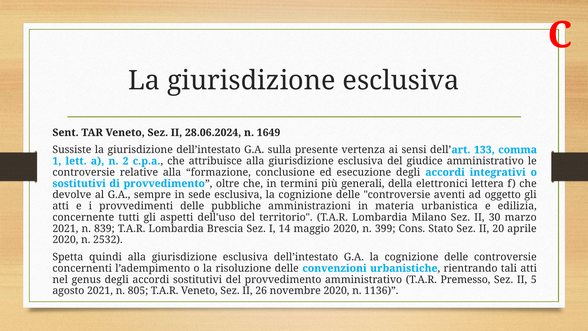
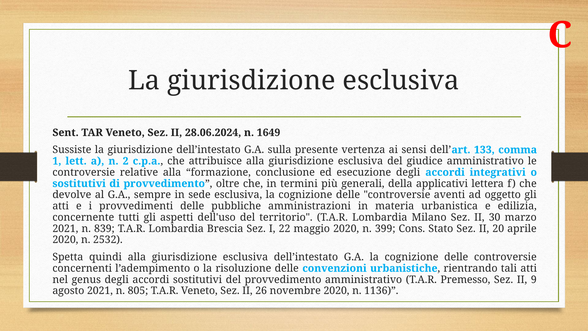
elettronici: elettronici -> applicativi
14: 14 -> 22
5: 5 -> 9
